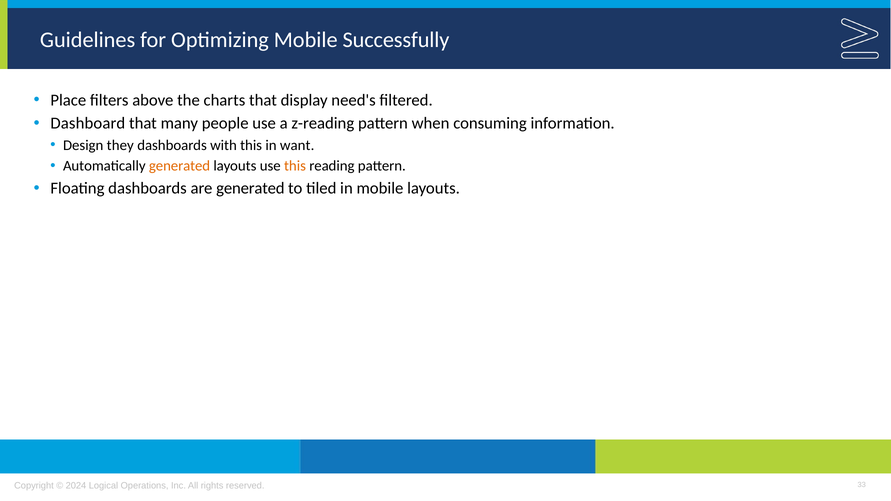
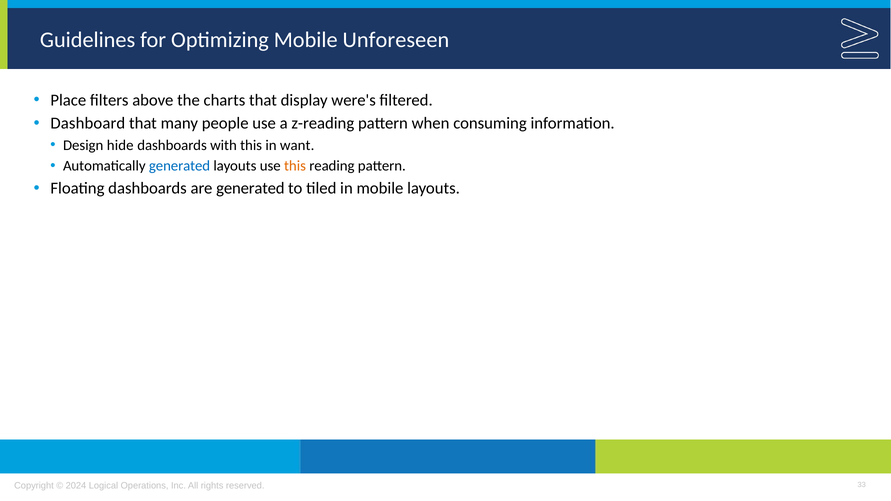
Successfully: Successfully -> Unforeseen
need's: need's -> were's
they: they -> hide
generated at (180, 166) colour: orange -> blue
